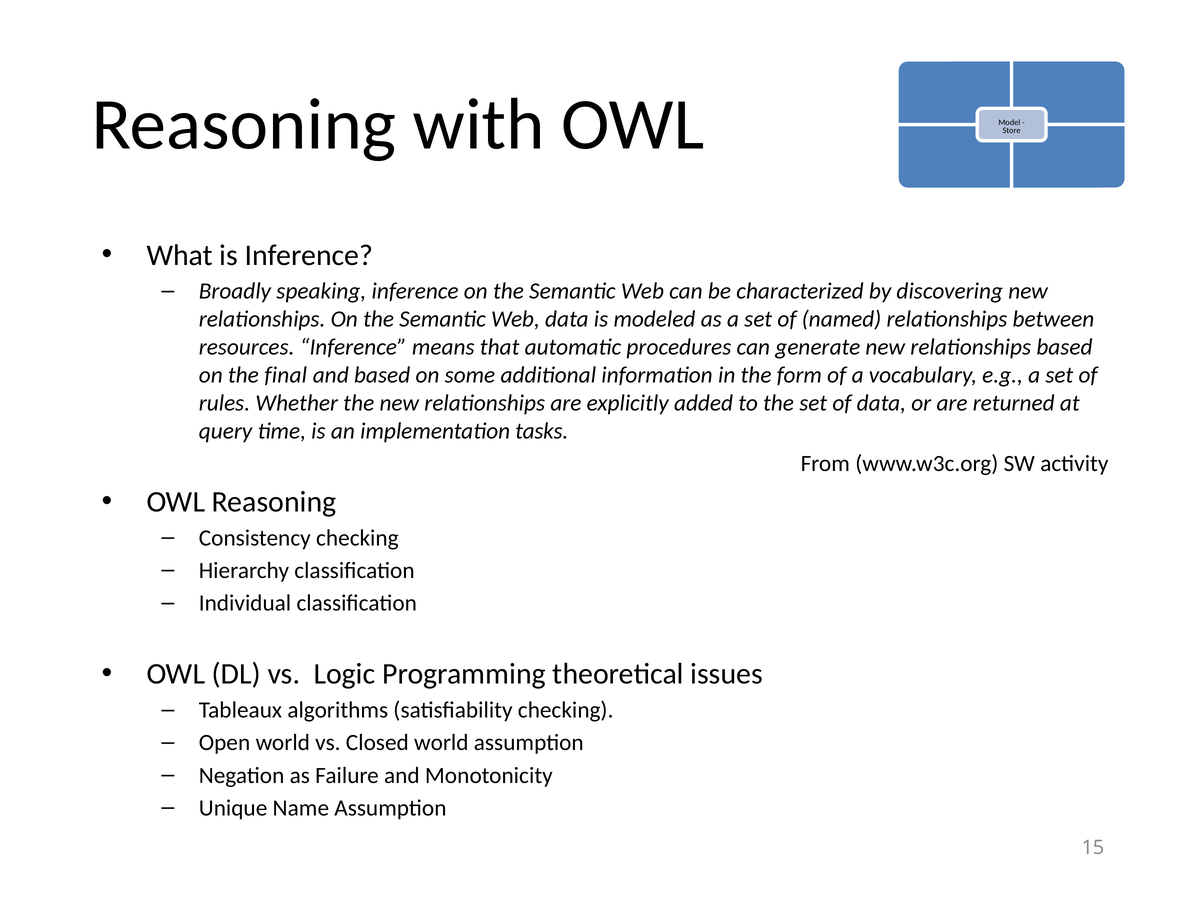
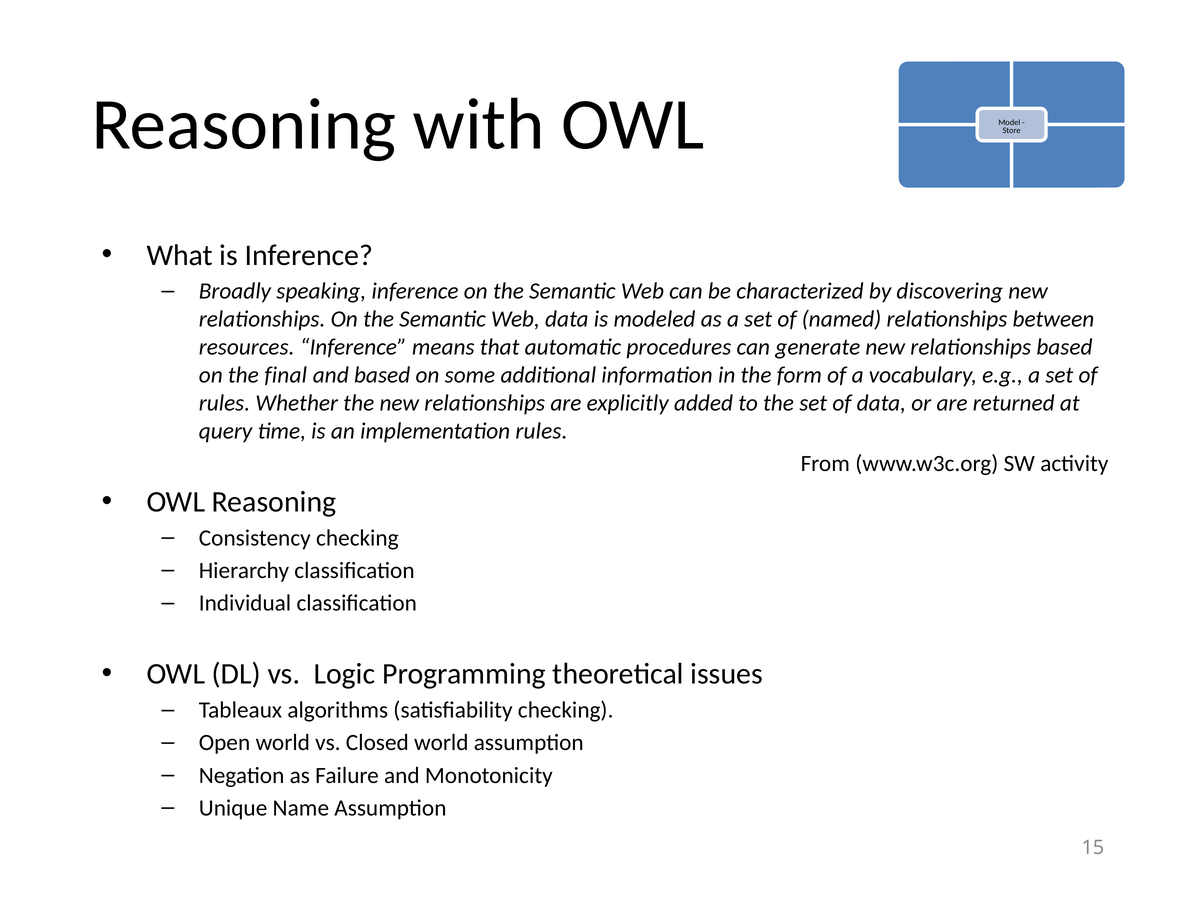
implementation tasks: tasks -> rules
